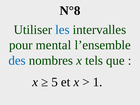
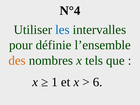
N°8: N°8 -> N°4
mental: mental -> définie
des colour: blue -> orange
5: 5 -> 1
1: 1 -> 6
